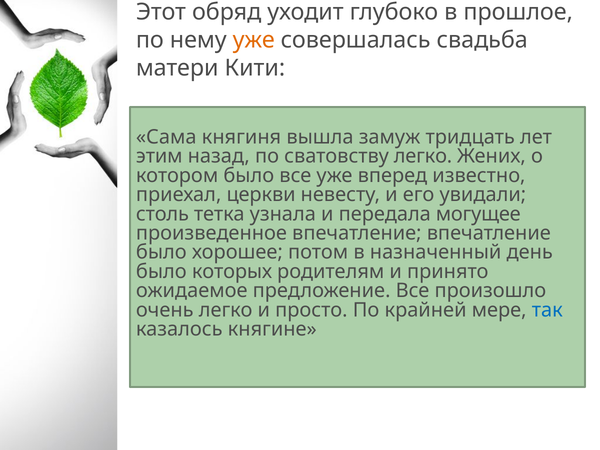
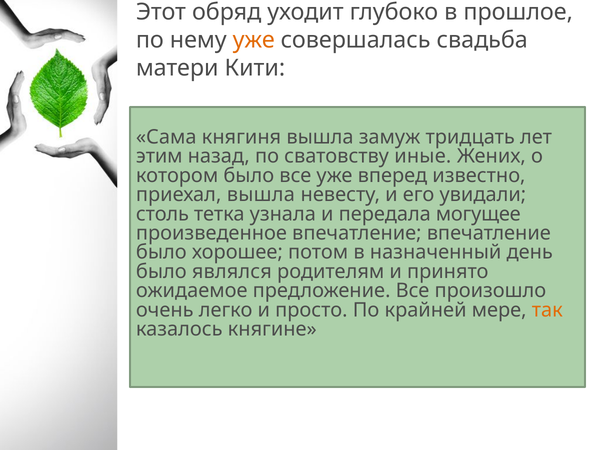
сватовству легко: легко -> иные
приехал церкви: церкви -> вышла
которых: которых -> являлся
так colour: blue -> orange
